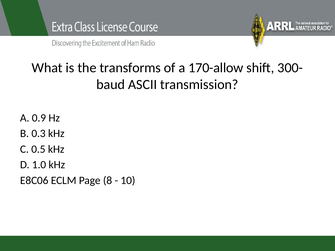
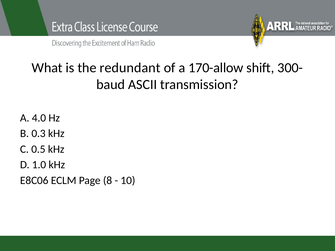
transforms: transforms -> redundant
0.9: 0.9 -> 4.0
